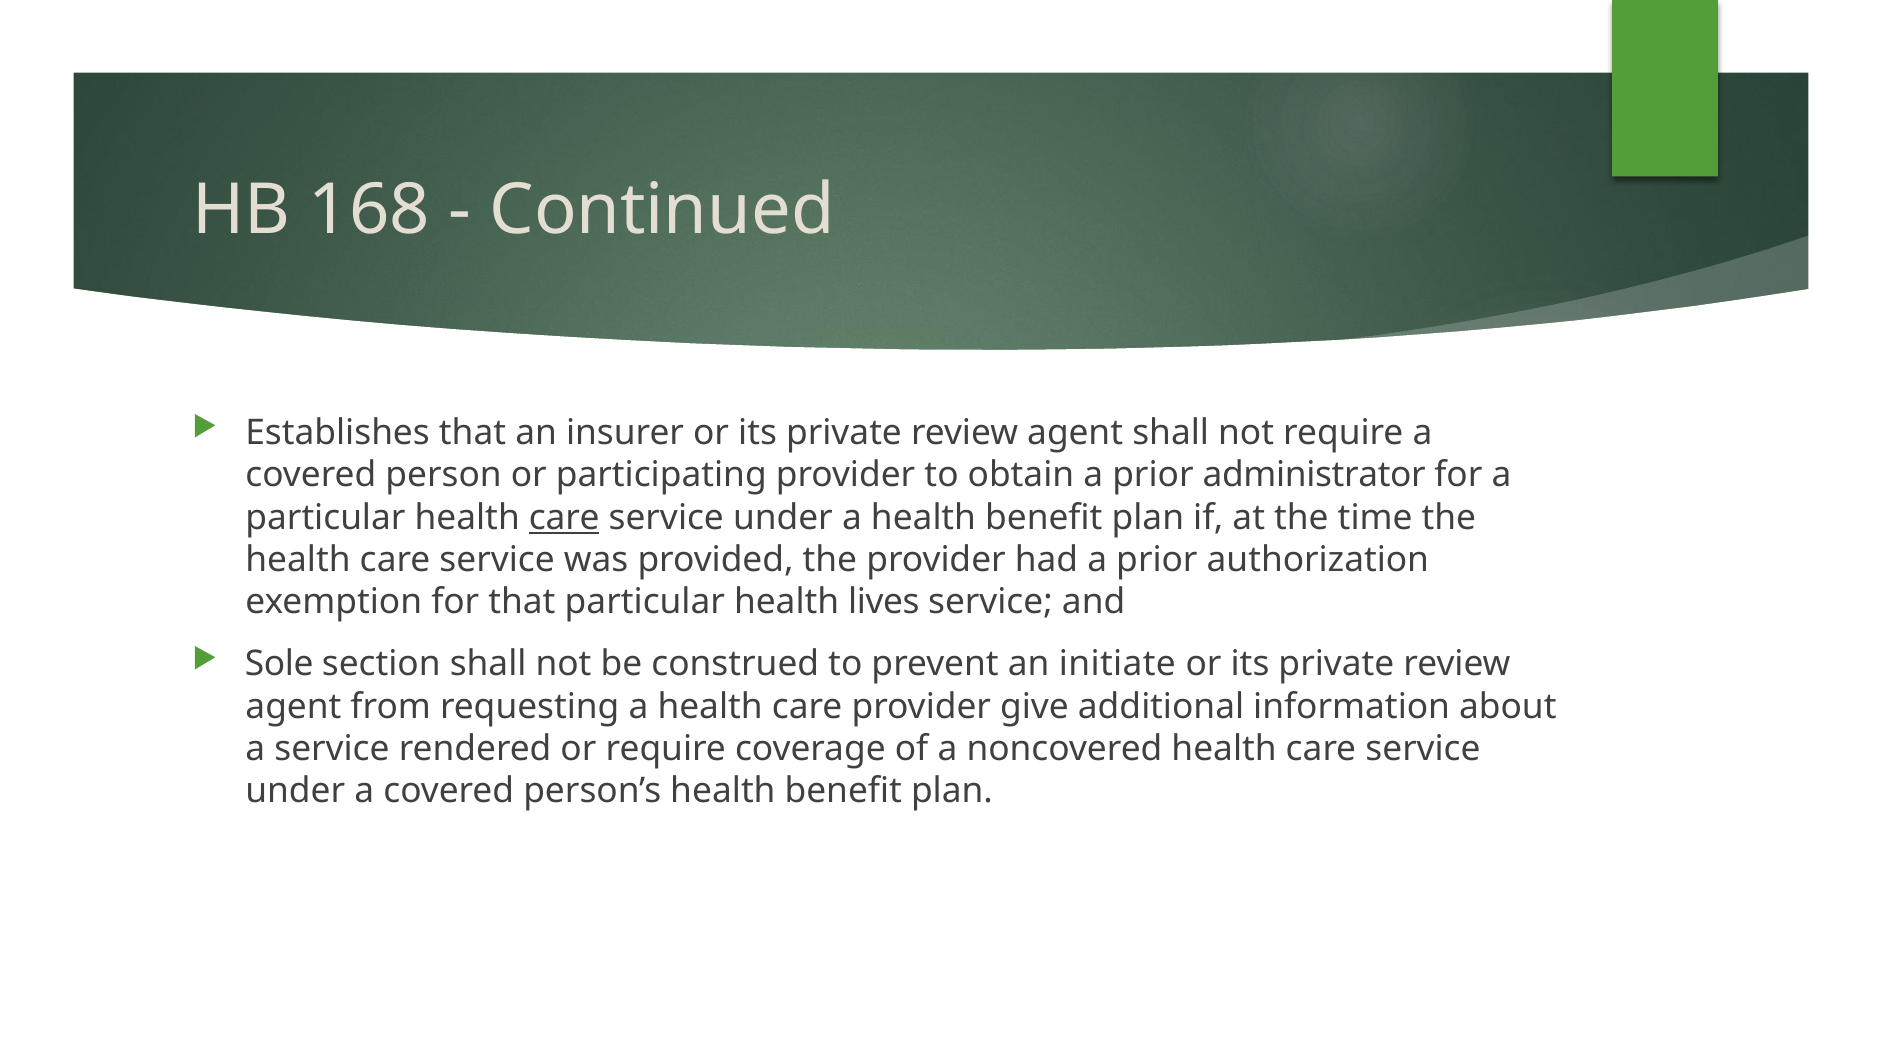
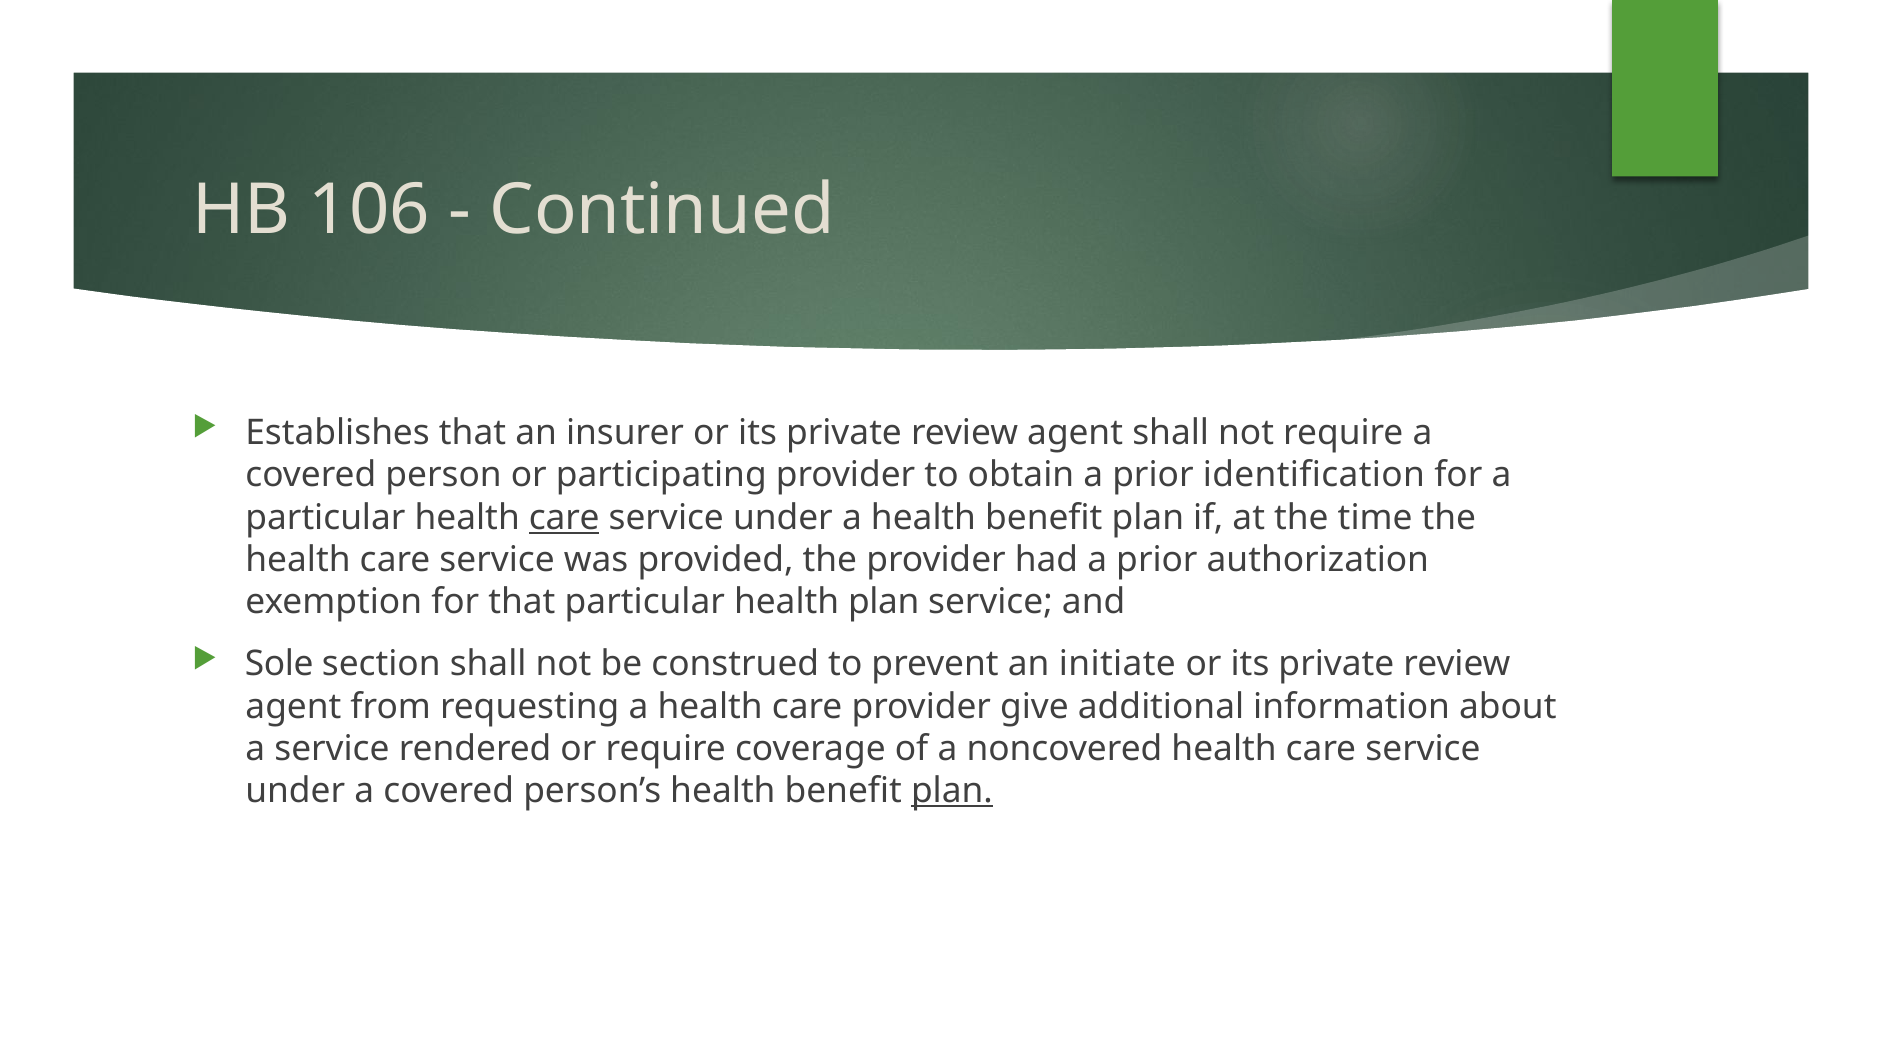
168: 168 -> 106
administrator: administrator -> identification
health lives: lives -> plan
plan at (952, 791) underline: none -> present
